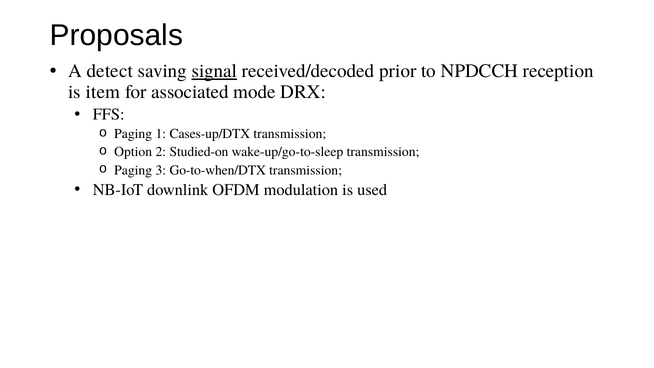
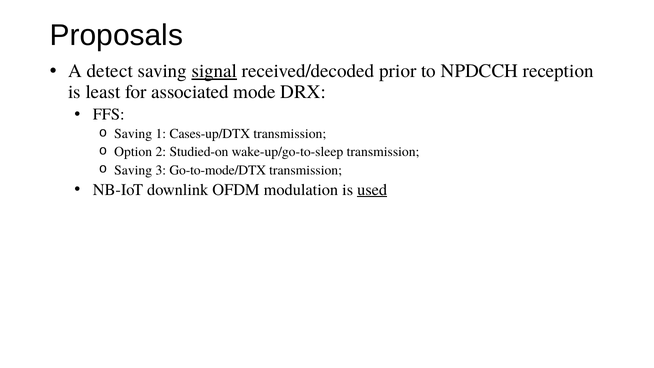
item: item -> least
Paging at (133, 134): Paging -> Saving
Paging at (133, 170): Paging -> Saving
Go-to-when/DTX: Go-to-when/DTX -> Go-to-mode/DTX
used underline: none -> present
